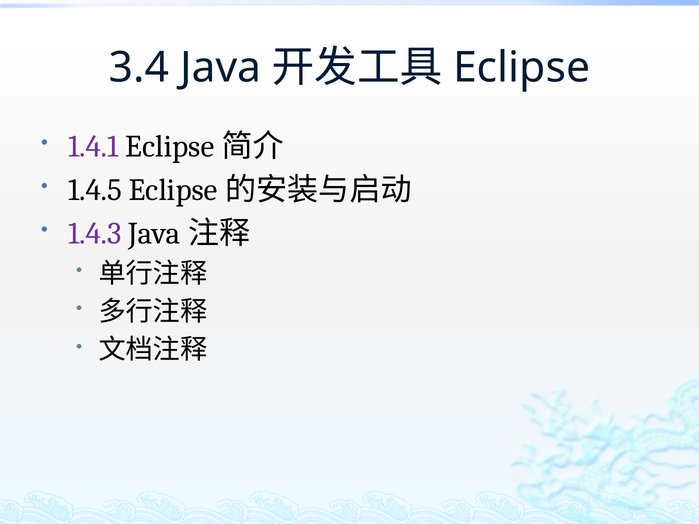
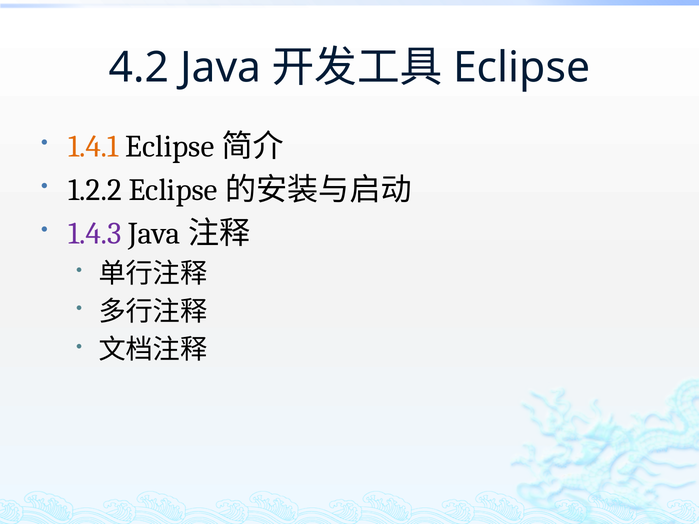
3.4: 3.4 -> 4.2
1.4.1 colour: purple -> orange
1.4.5: 1.4.5 -> 1.2.2
